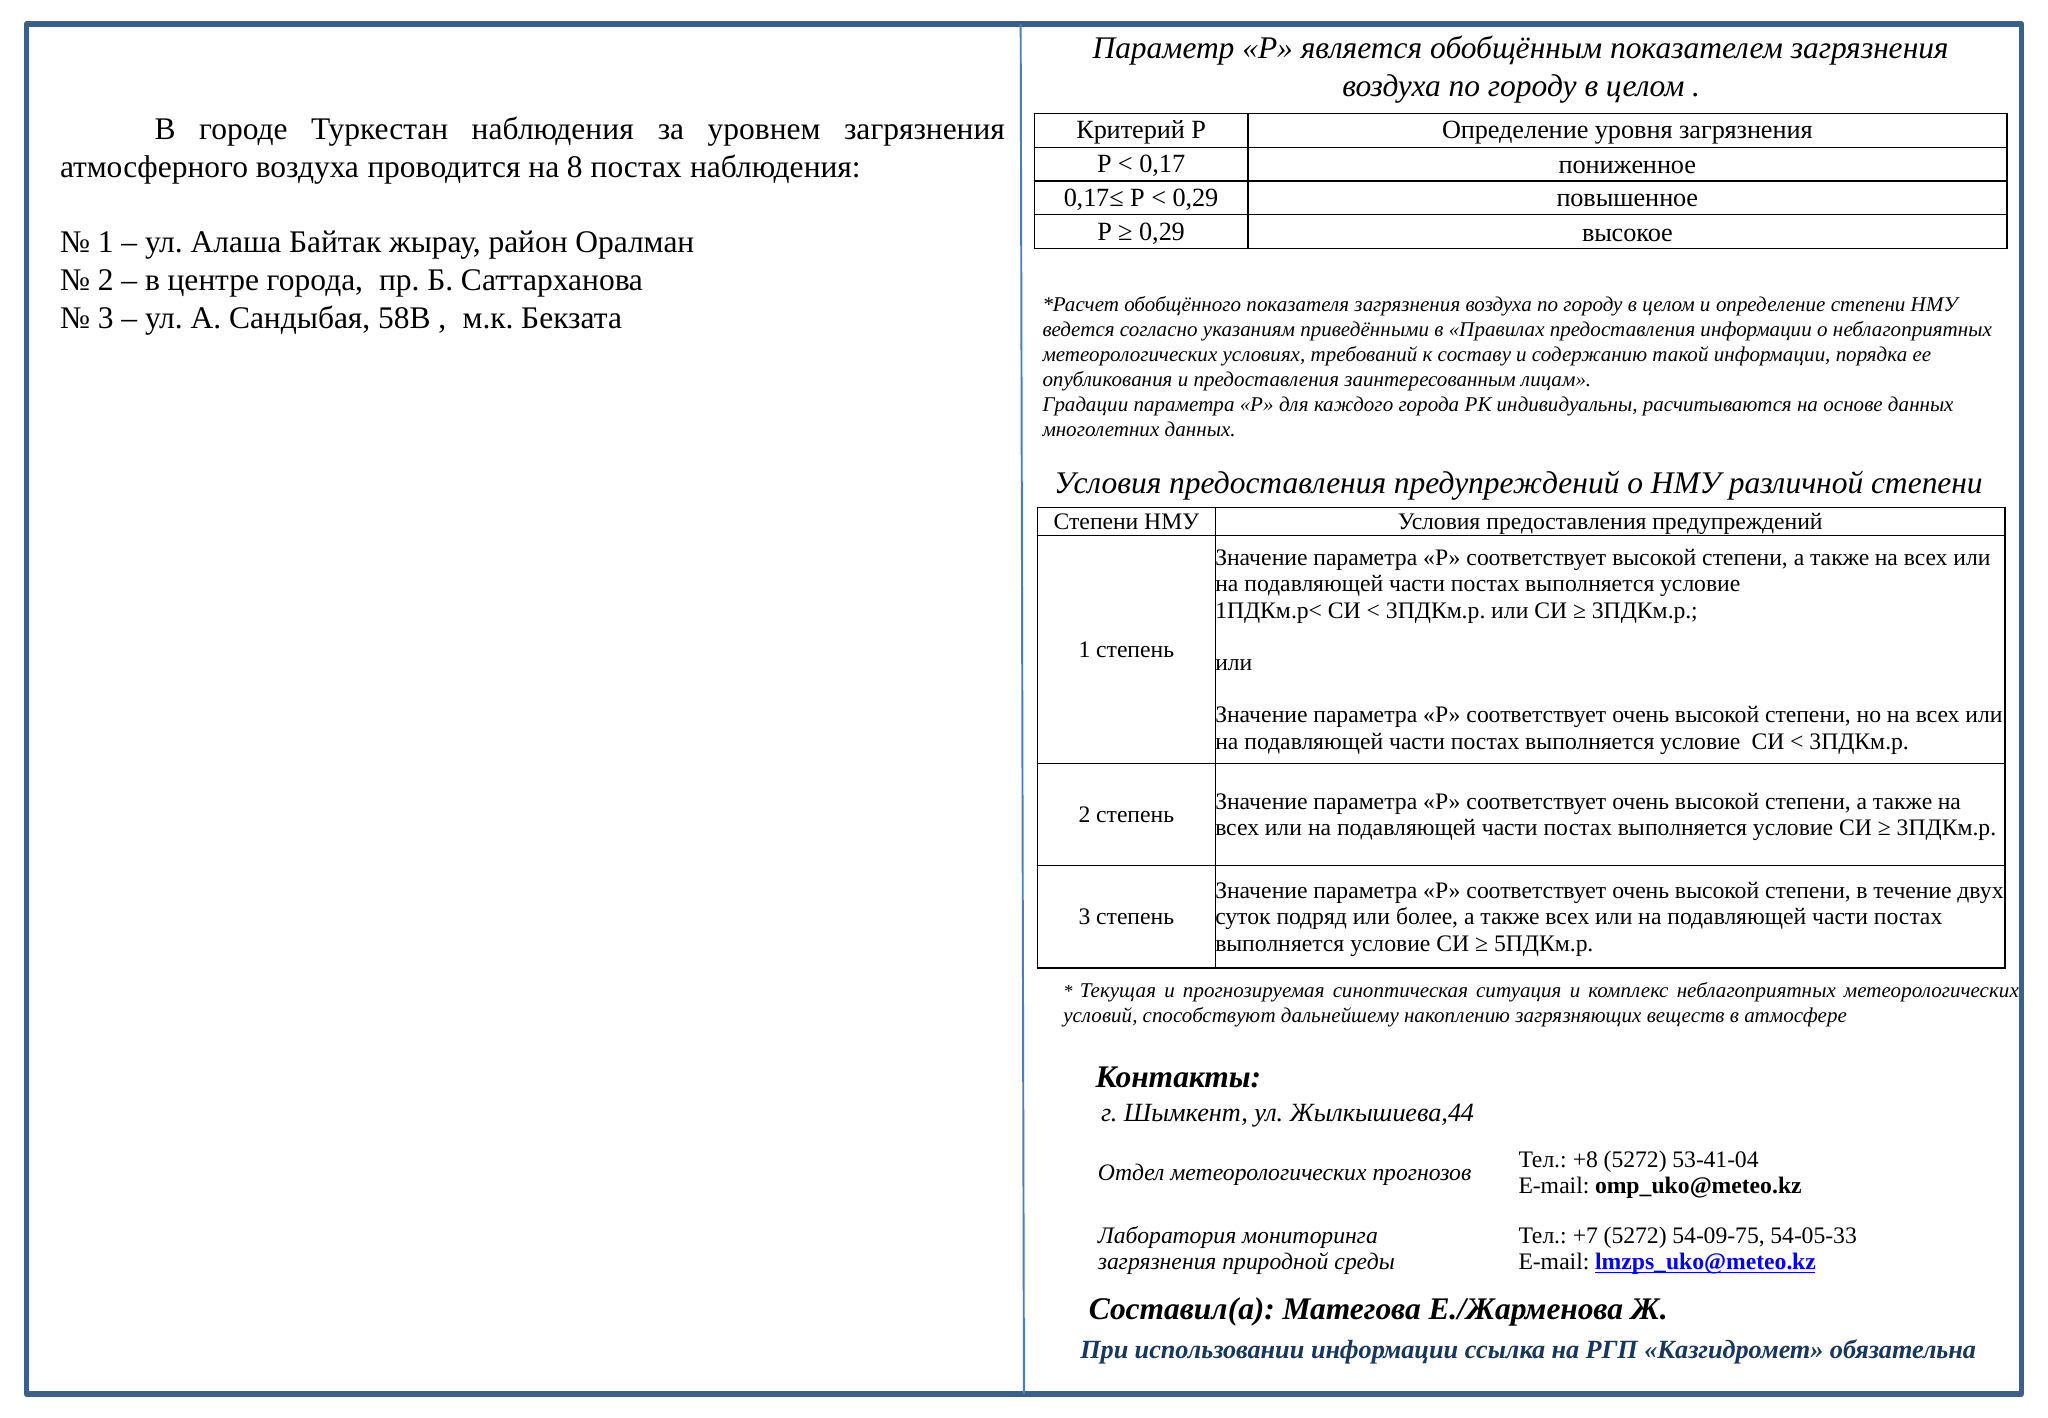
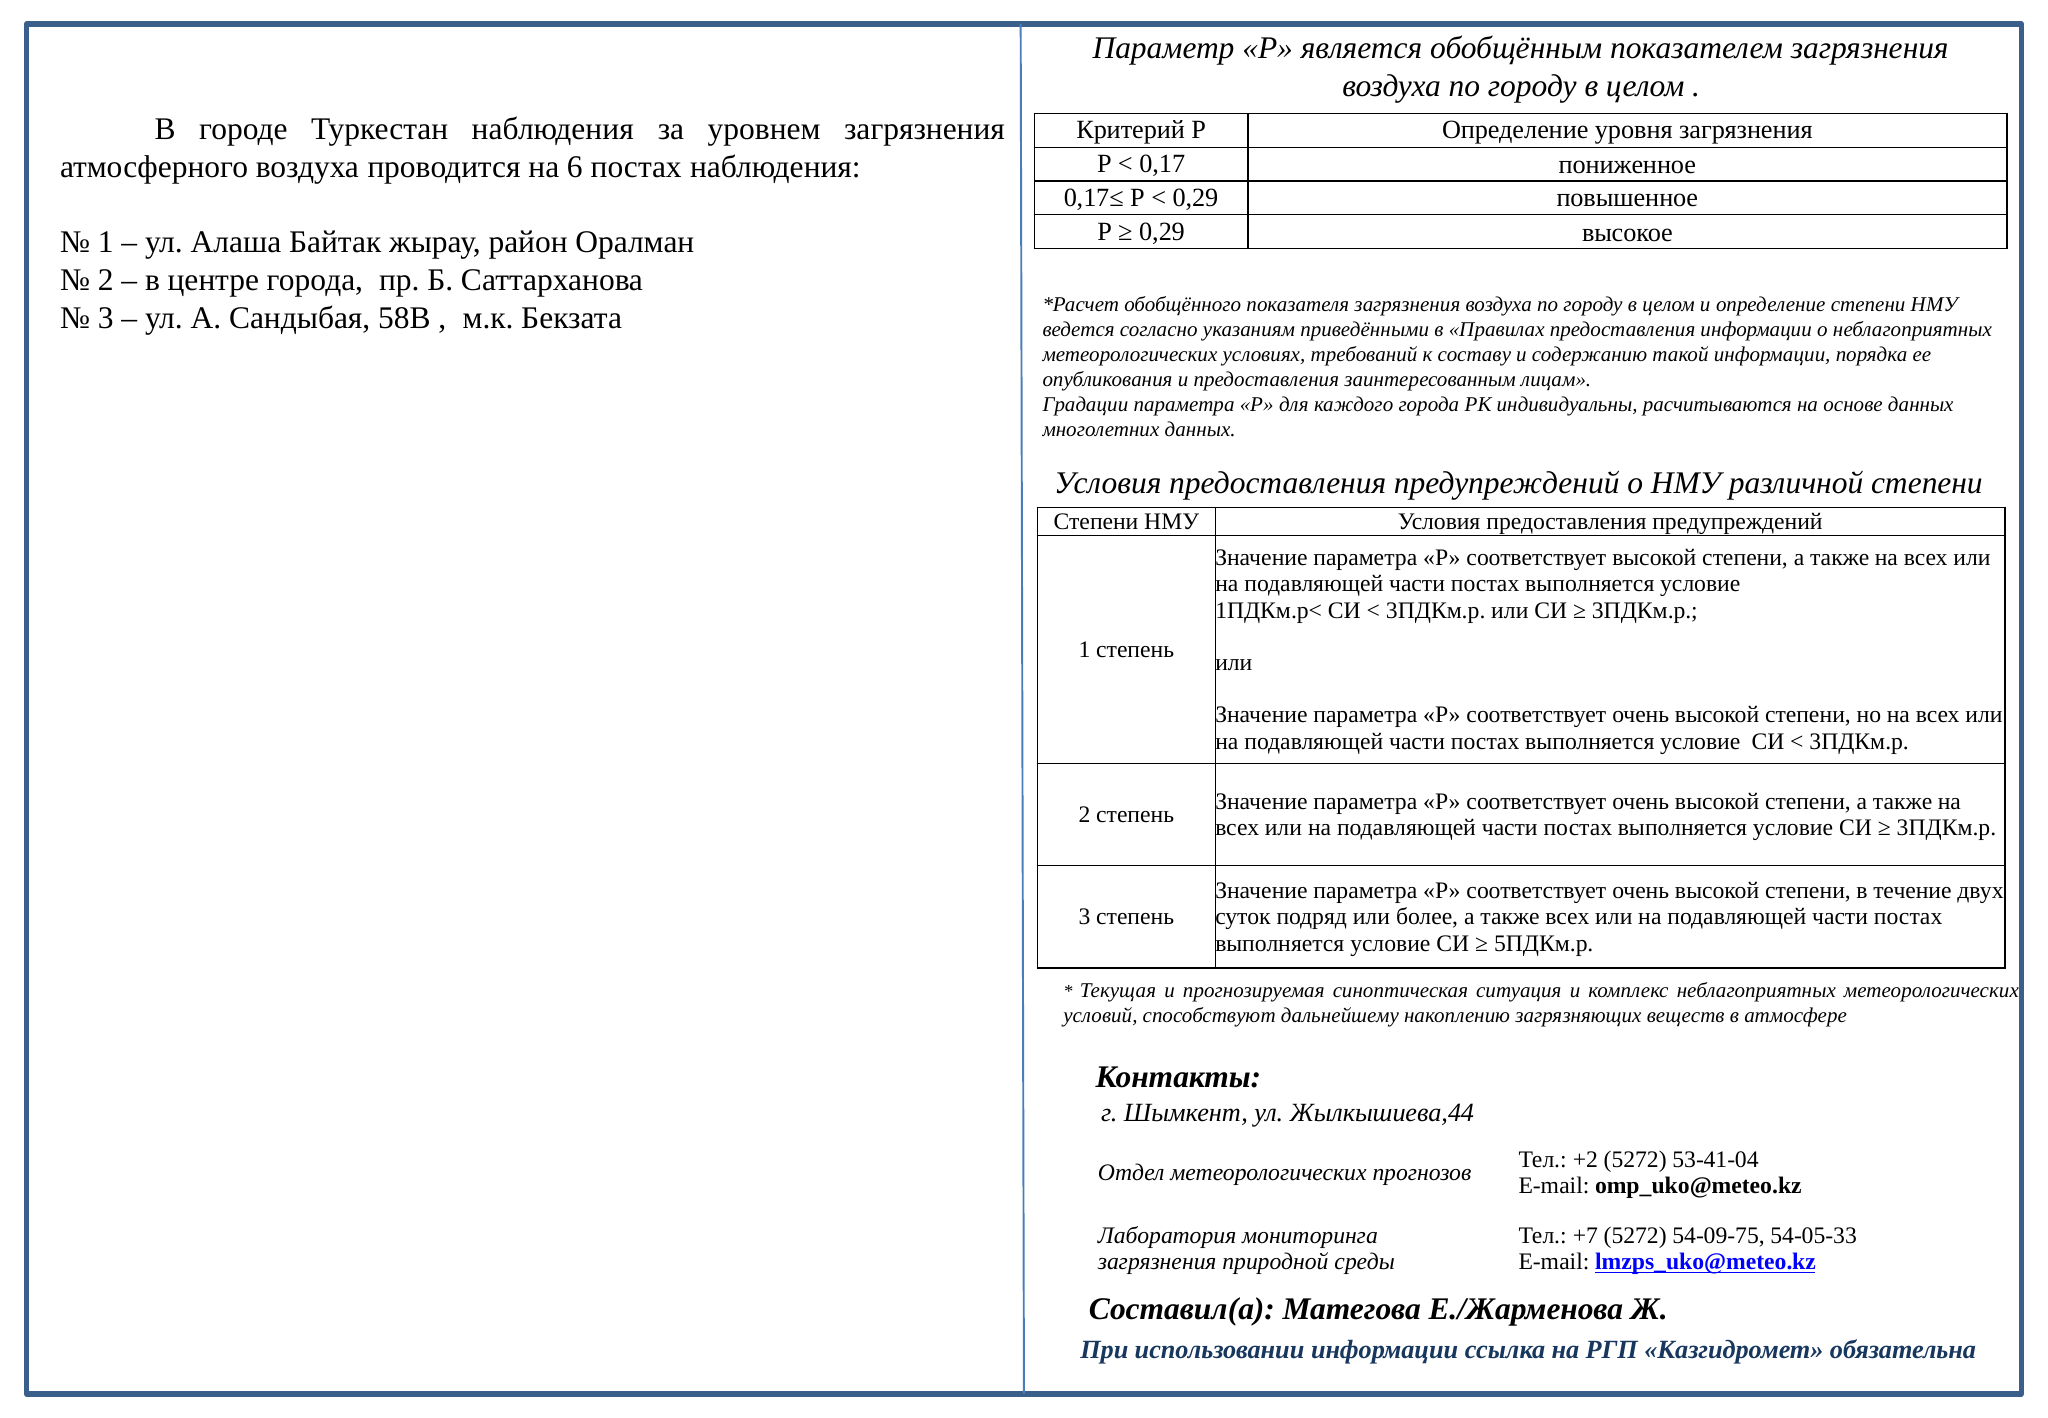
8: 8 -> 6
+8: +8 -> +2
